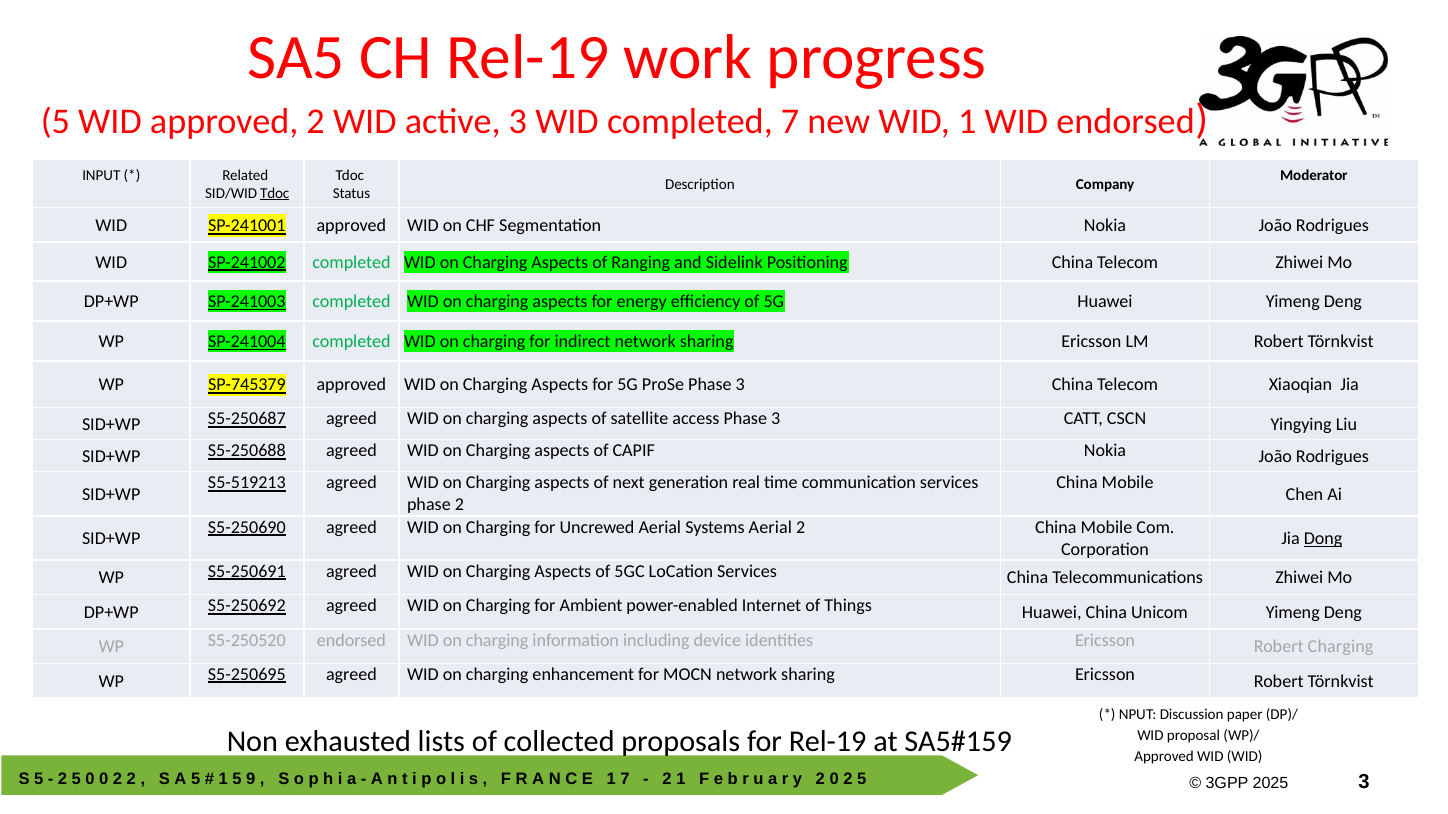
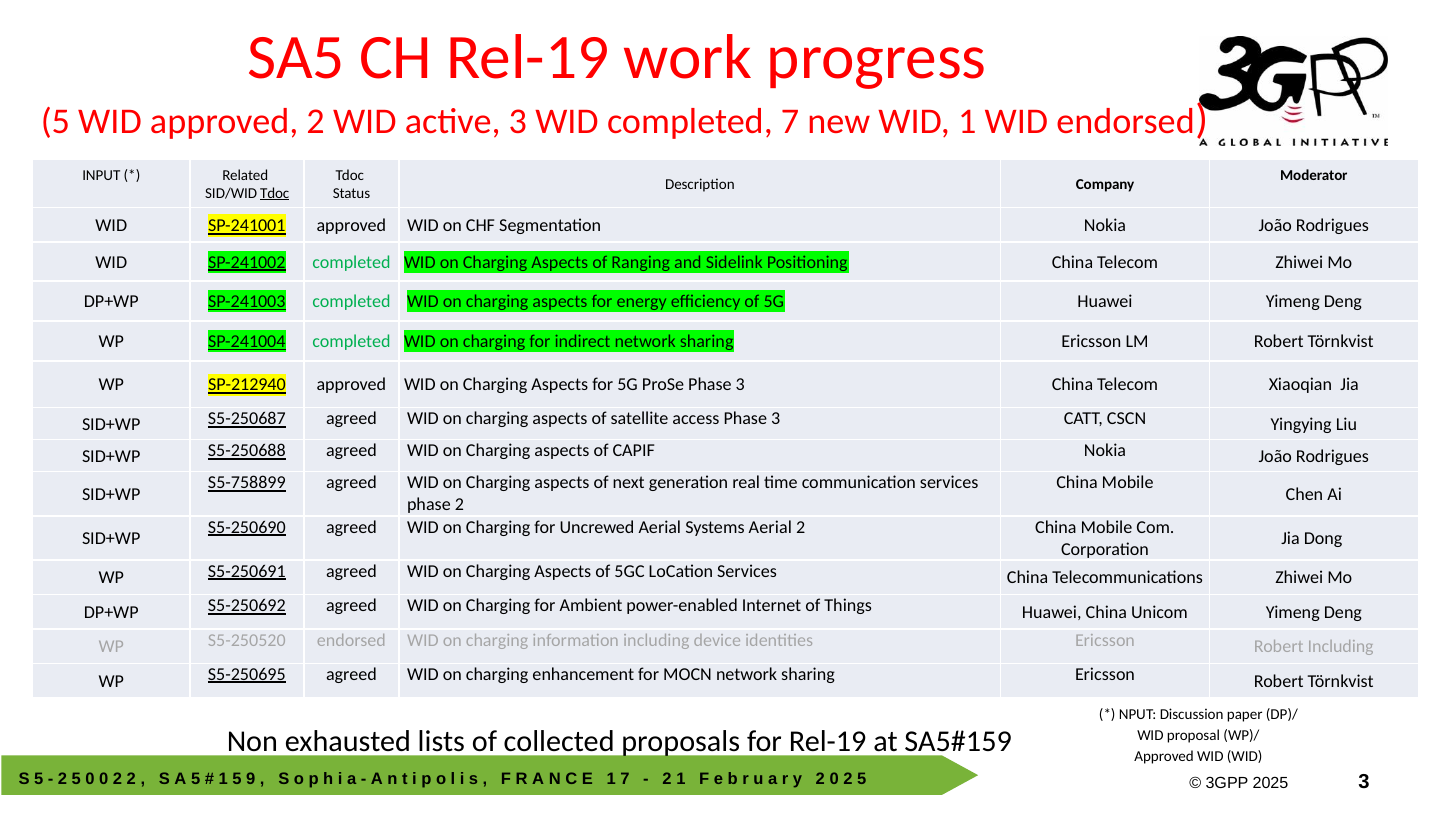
SP-745379: SP-745379 -> SP-212940
S5-519213: S5-519213 -> S5-758899
Dong underline: present -> none
Robert Charging: Charging -> Including
